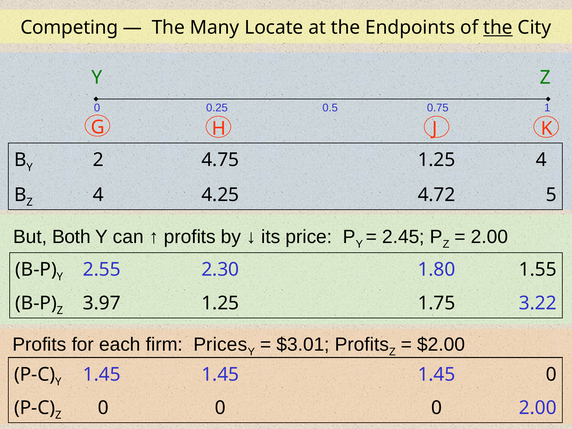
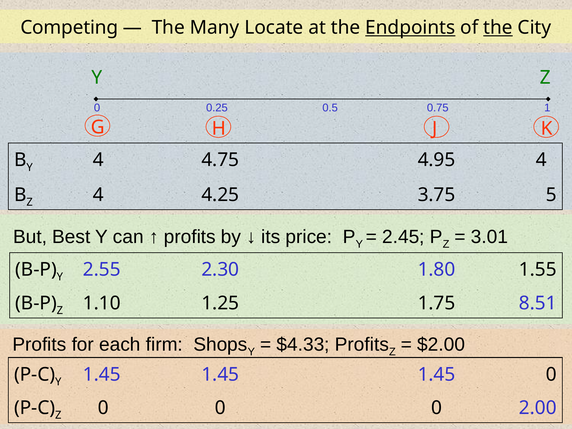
Endpoints underline: none -> present
Y 2: 2 -> 4
4.75 1.25: 1.25 -> 4.95
4.72: 4.72 -> 3.75
Both: Both -> Best
2.00 at (490, 237): 2.00 -> 3.01
3.97: 3.97 -> 1.10
3.22: 3.22 -> 8.51
Prices: Prices -> Shops
$3.01: $3.01 -> $4.33
